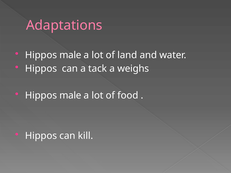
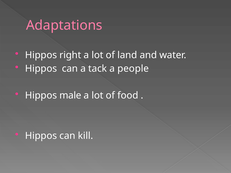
male at (70, 55): male -> right
weighs: weighs -> people
